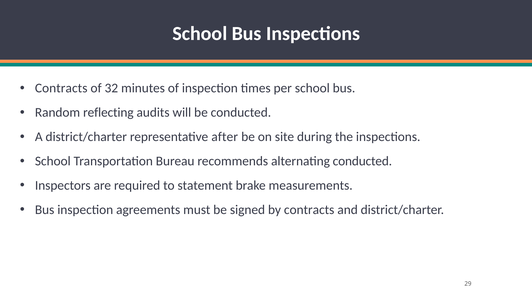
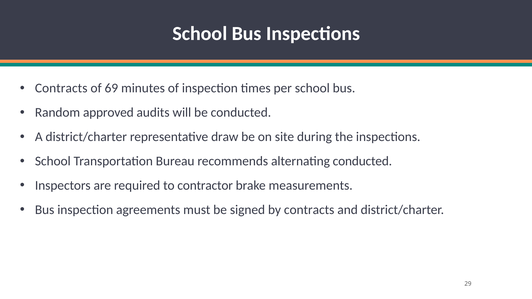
32: 32 -> 69
reflecting: reflecting -> approved
after: after -> draw
statement: statement -> contractor
